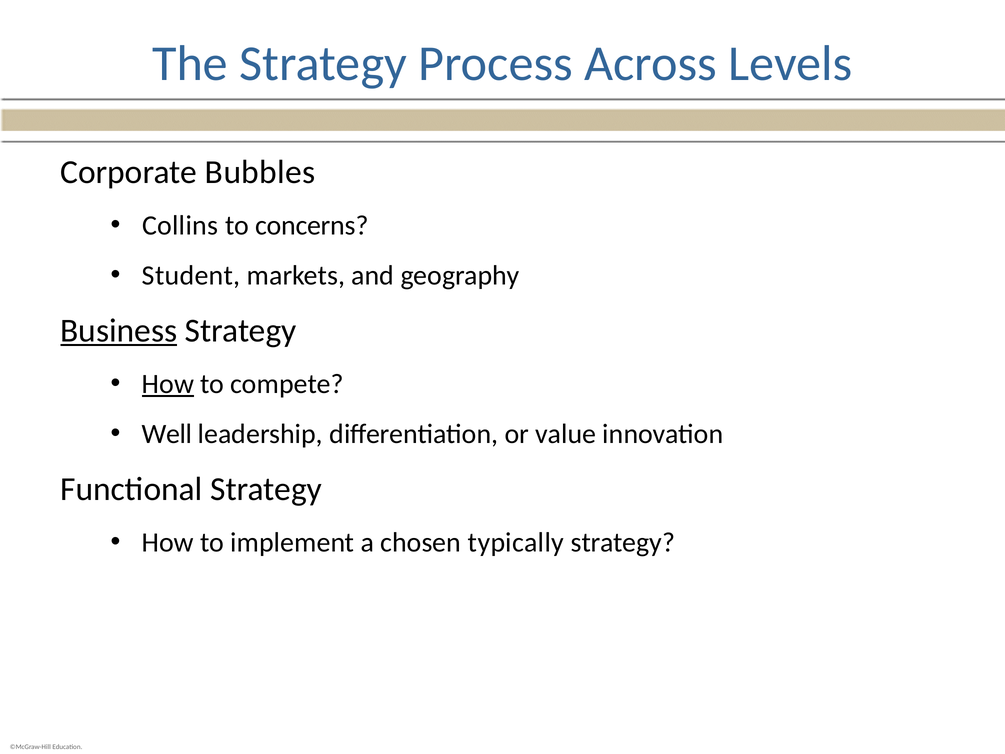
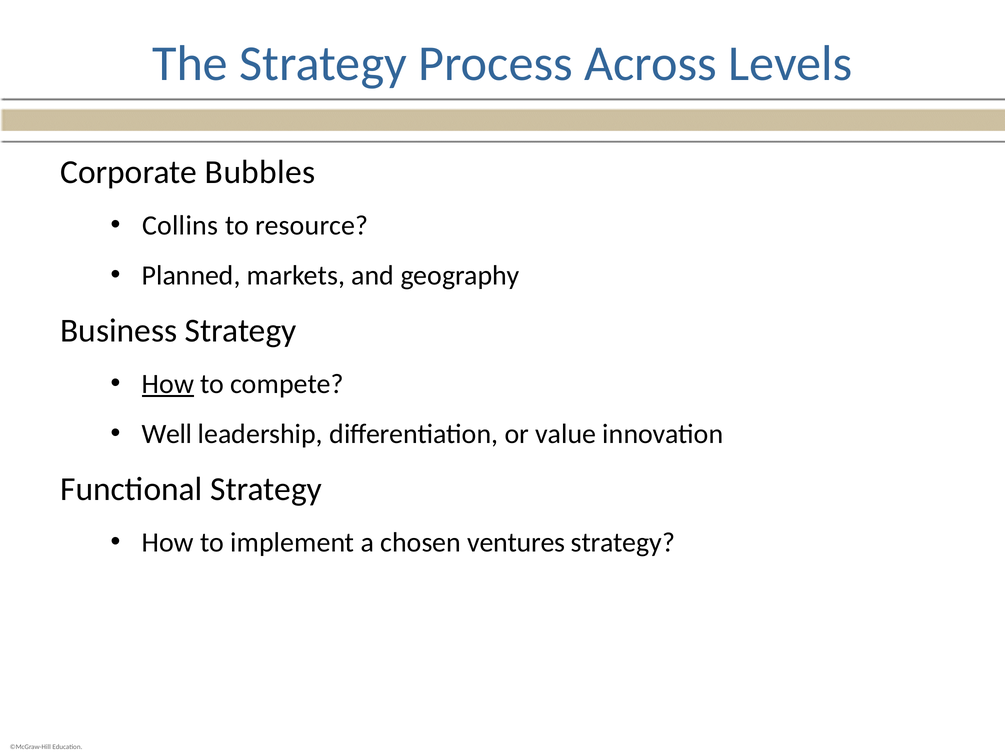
concerns: concerns -> resource
Student: Student -> Planned
Business underline: present -> none
typically: typically -> ventures
